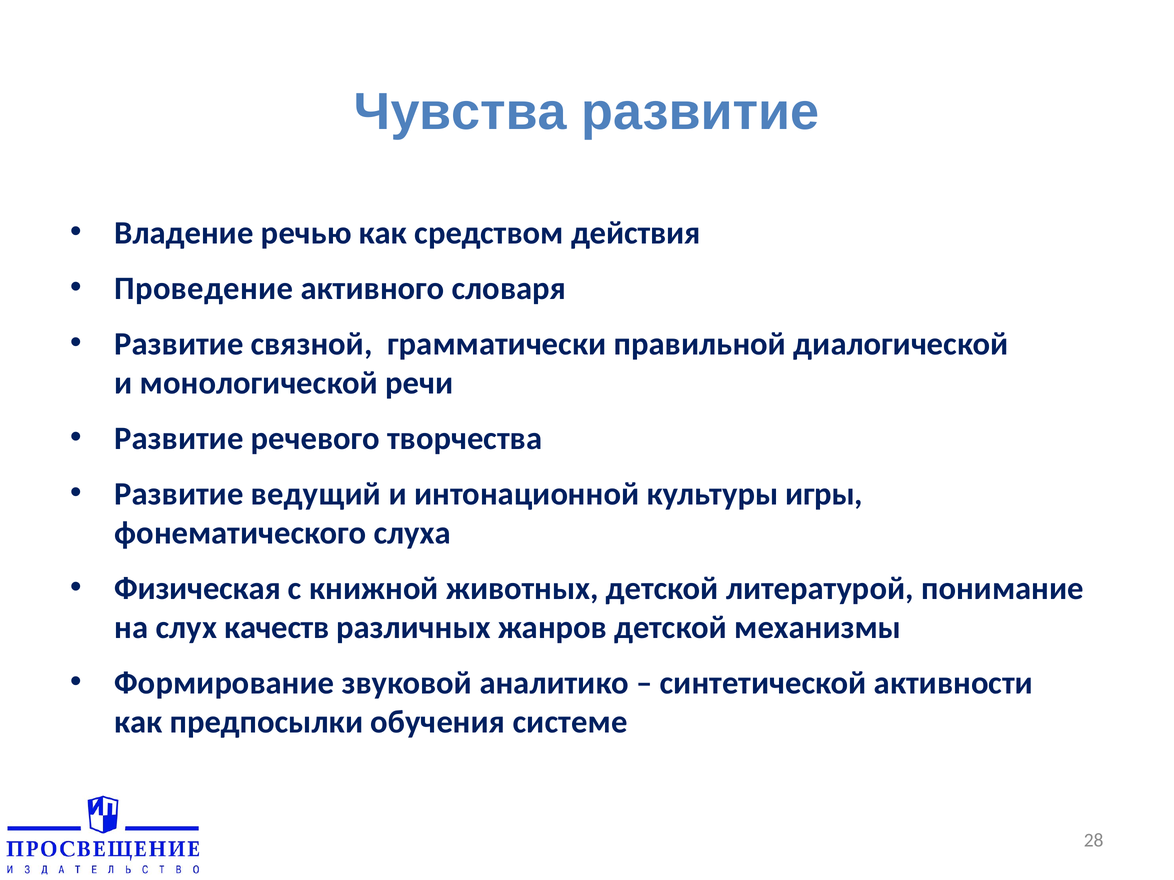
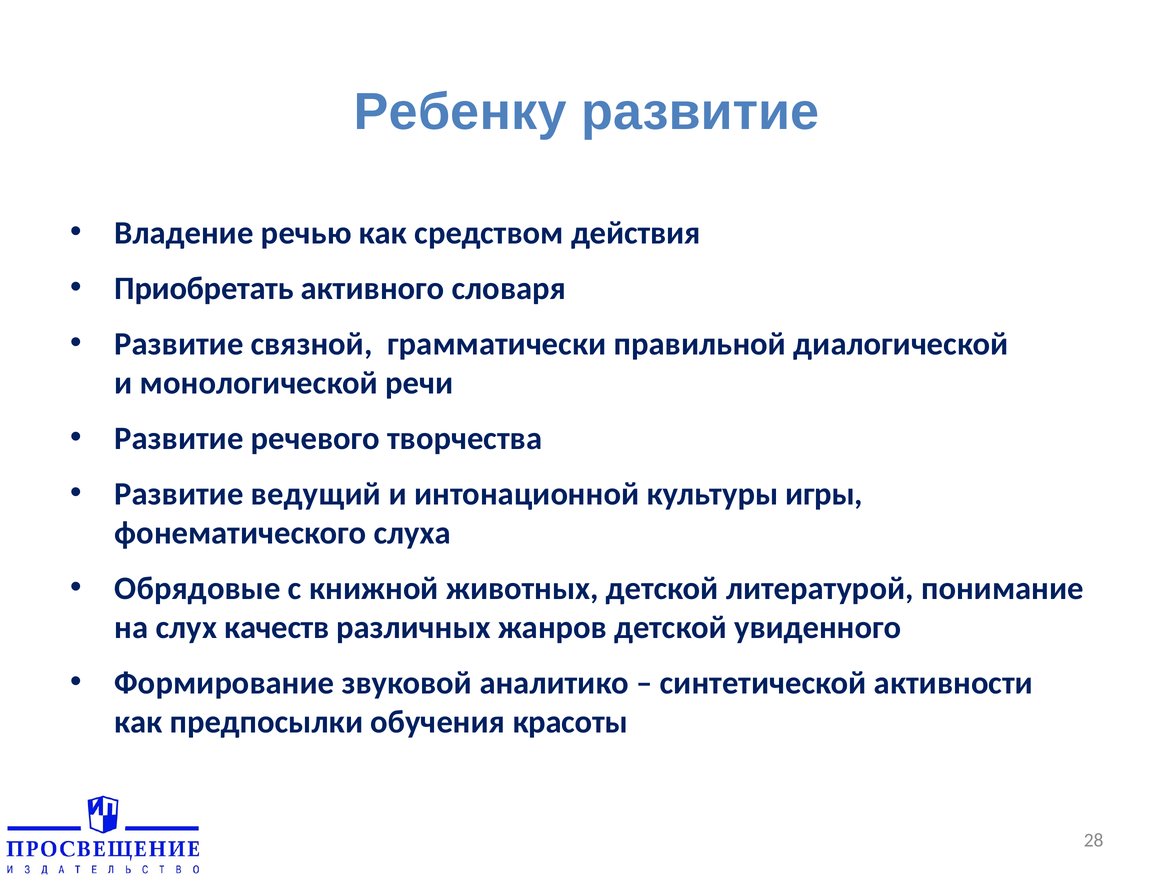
Чувства: Чувства -> Ребенку
Проведение: Проведение -> Приобретать
Физическая: Физическая -> Обрядовые
механизмы: механизмы -> увиденного
системе: системе -> красоты
